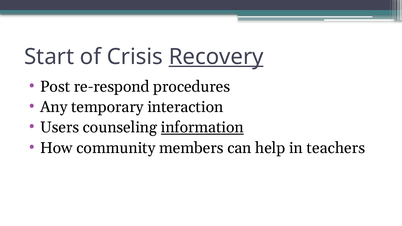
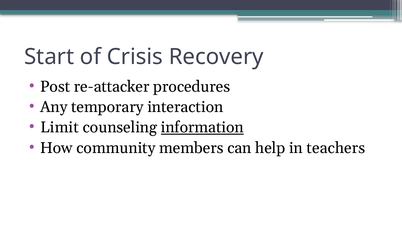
Recovery underline: present -> none
re-respond: re-respond -> re-attacker
Users: Users -> Limit
